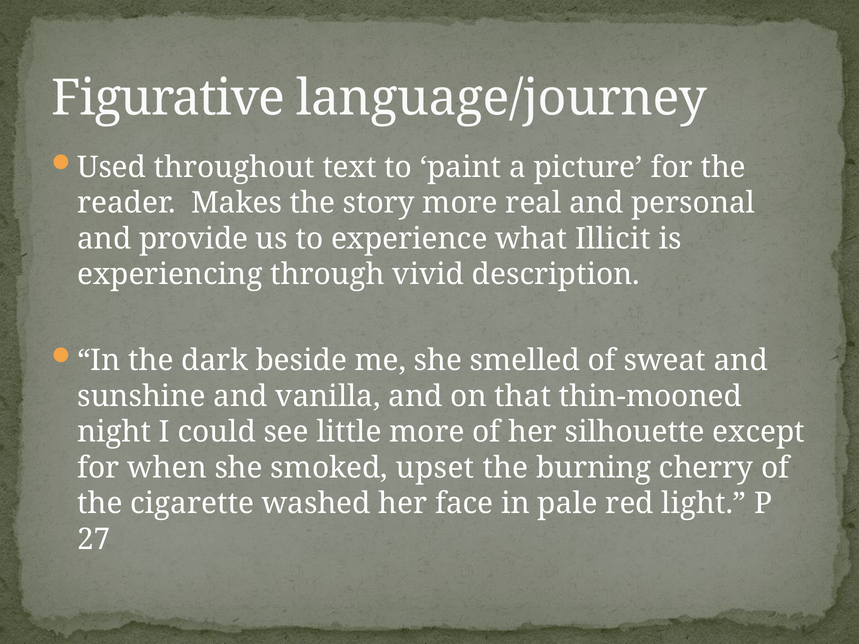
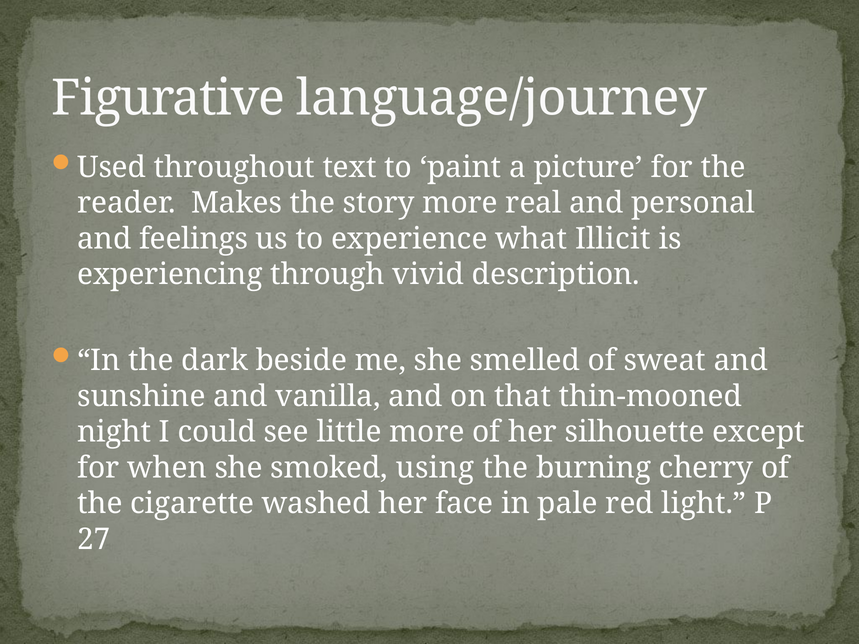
provide: provide -> feelings
upset: upset -> using
